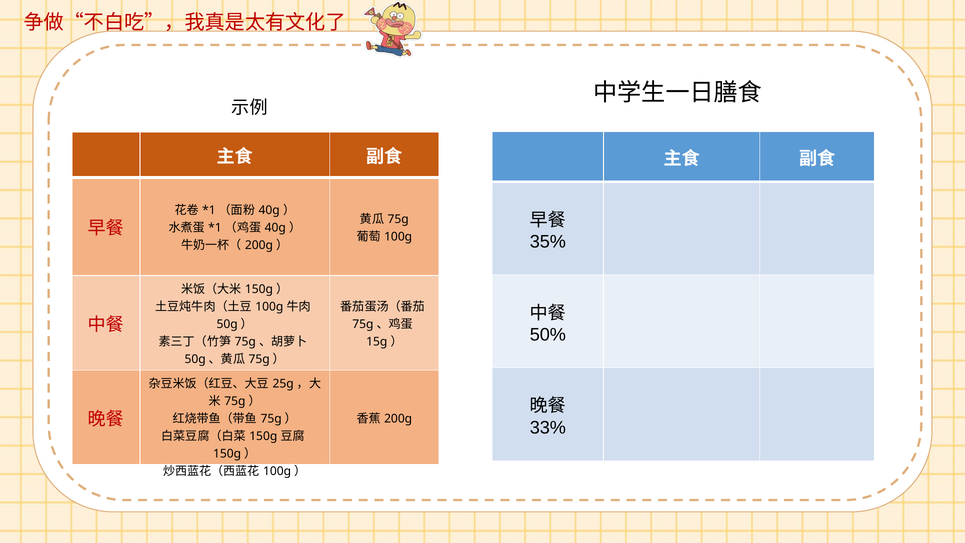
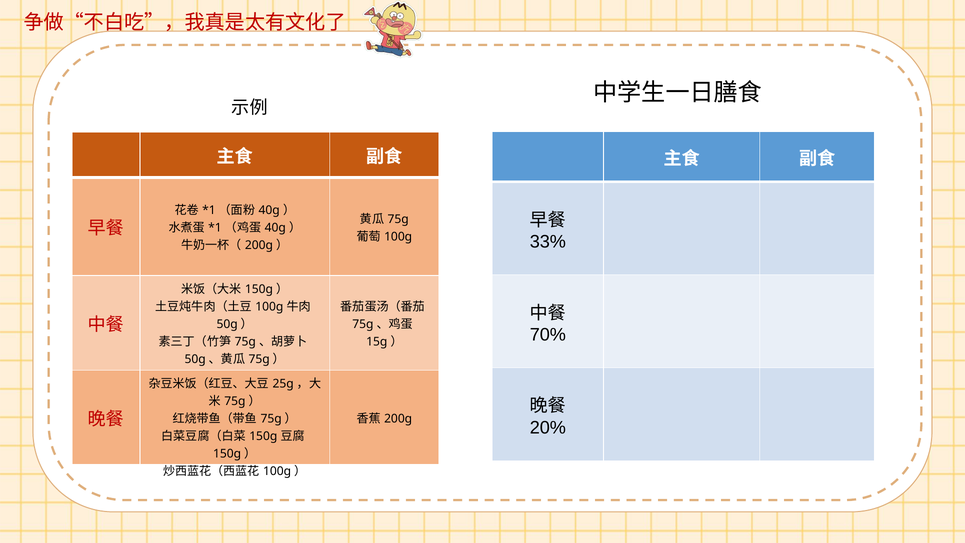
35%: 35% -> 33%
50%: 50% -> 70%
33%: 33% -> 20%
